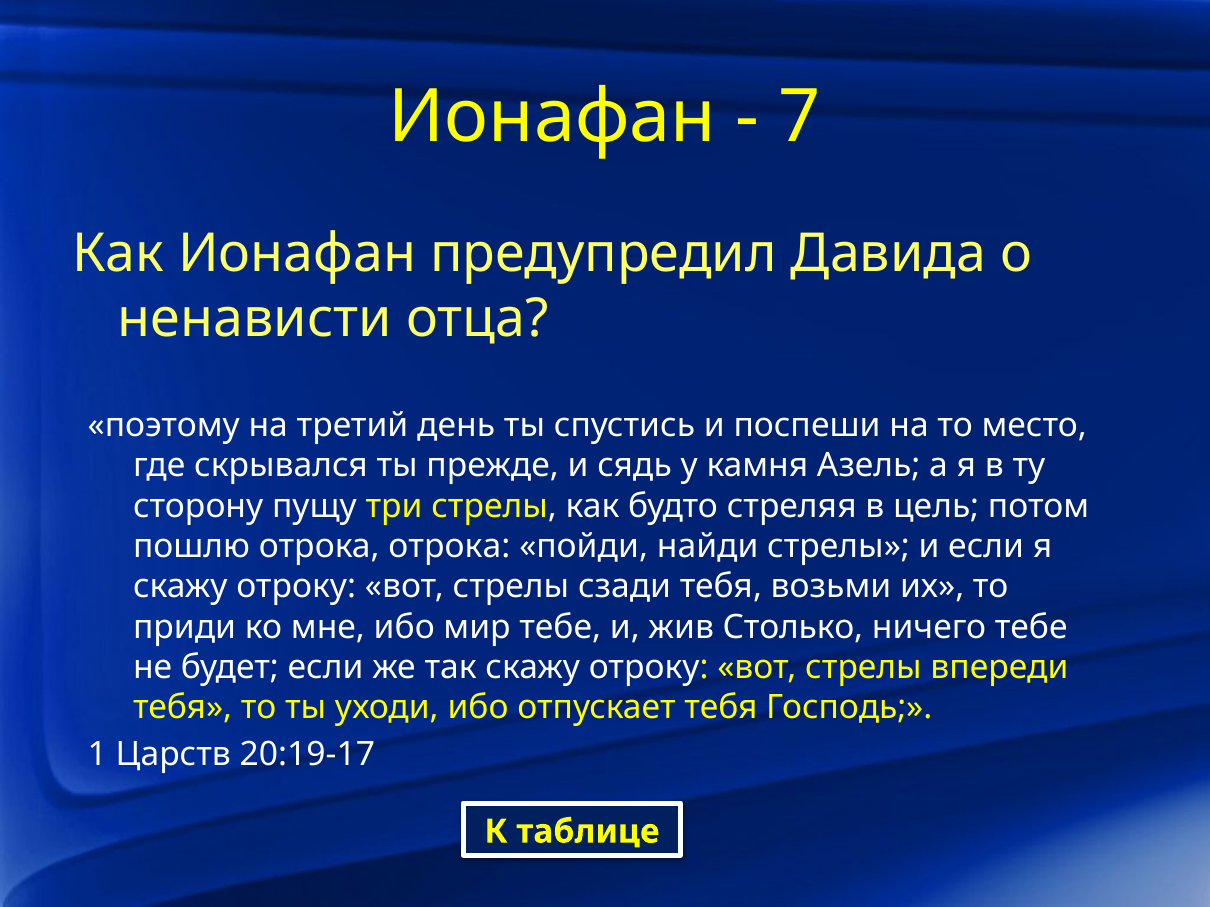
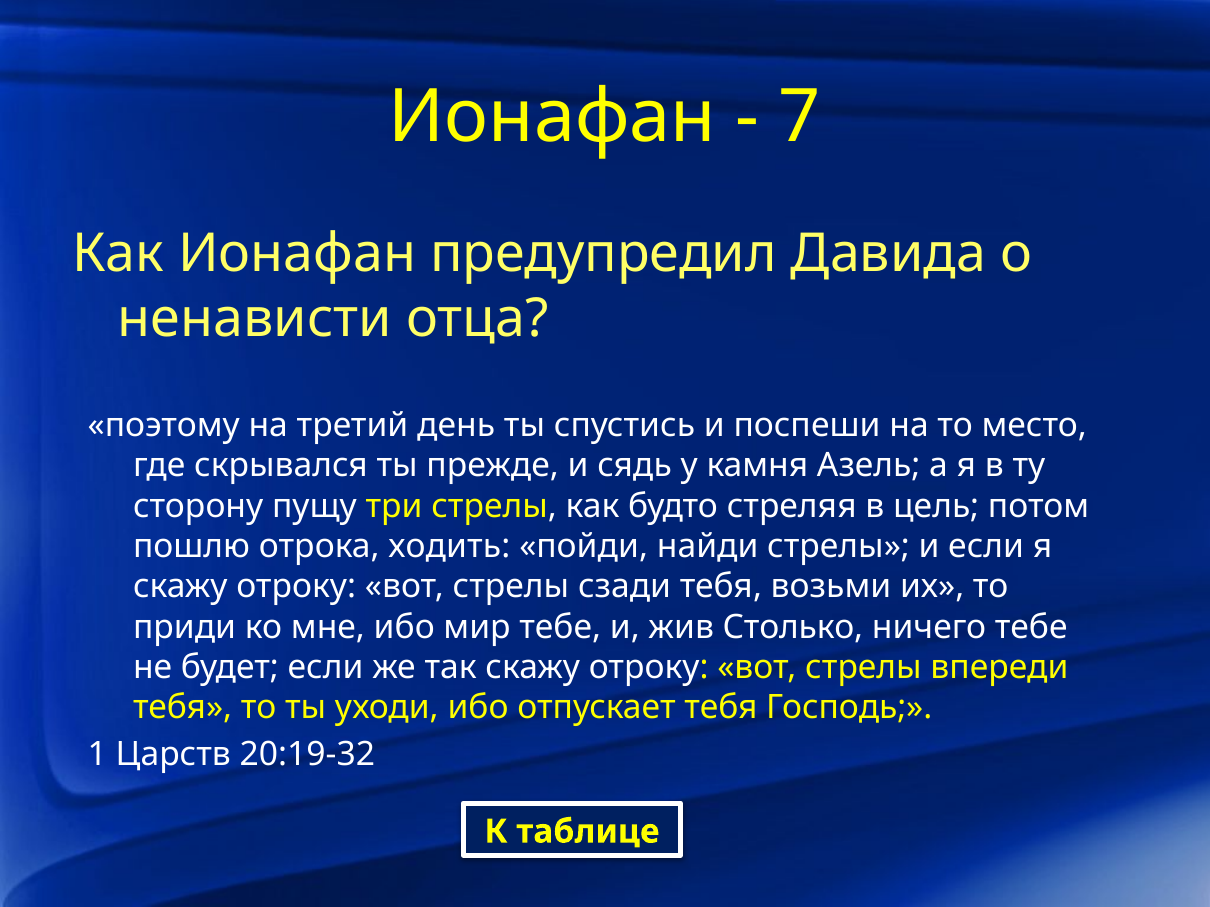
отрока отрока: отрока -> ходить
20:19-17: 20:19-17 -> 20:19-32
